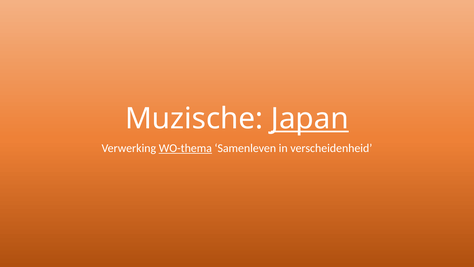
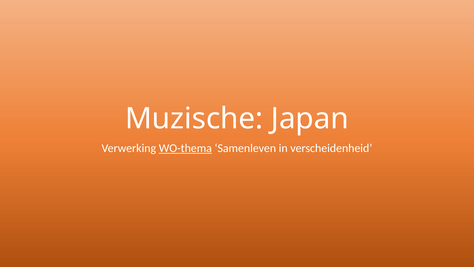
Japan underline: present -> none
